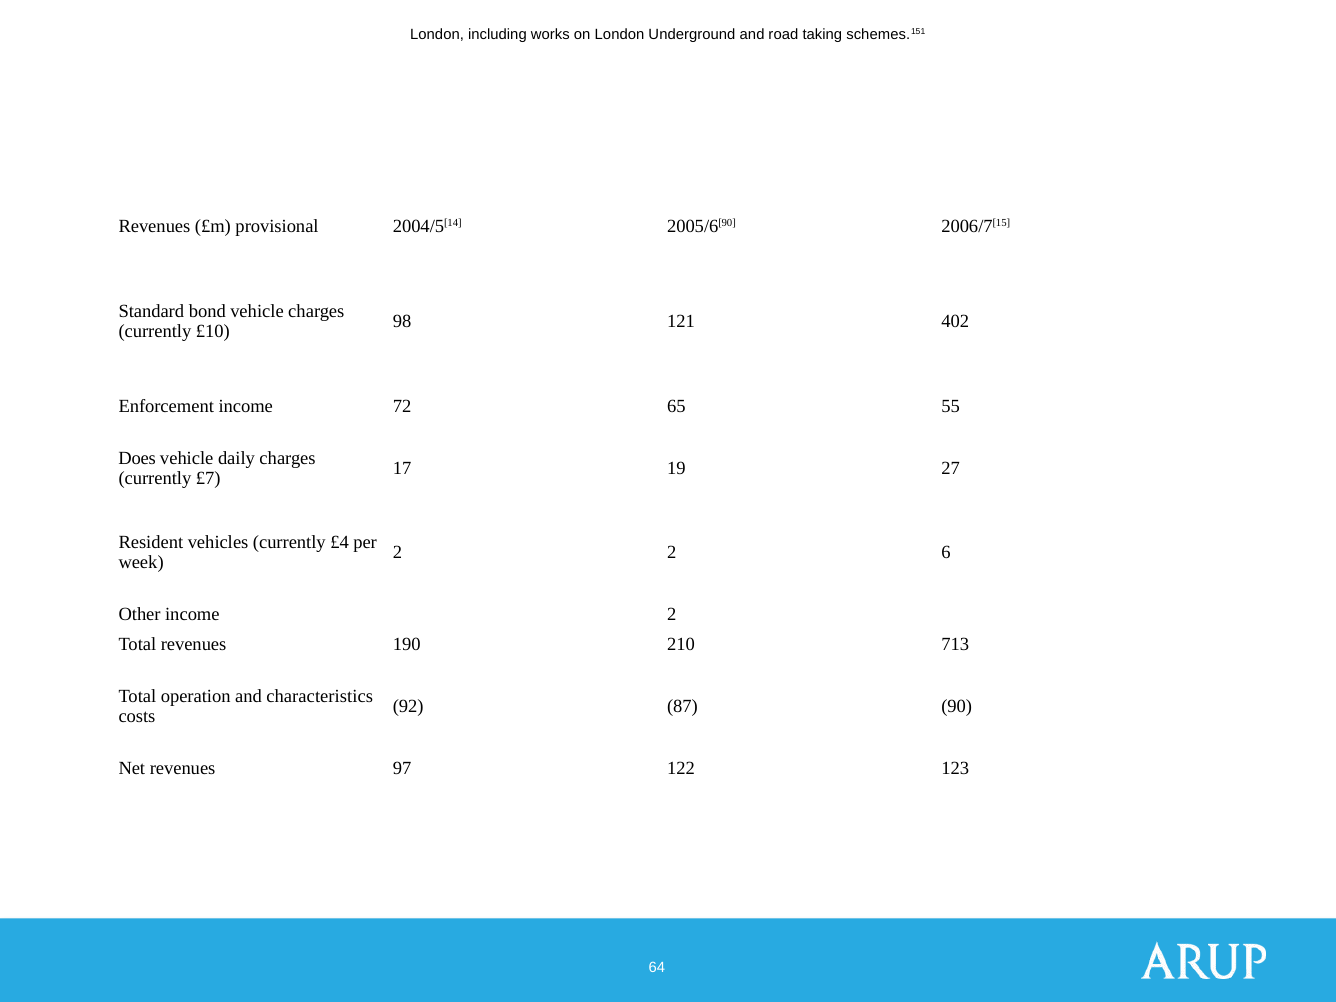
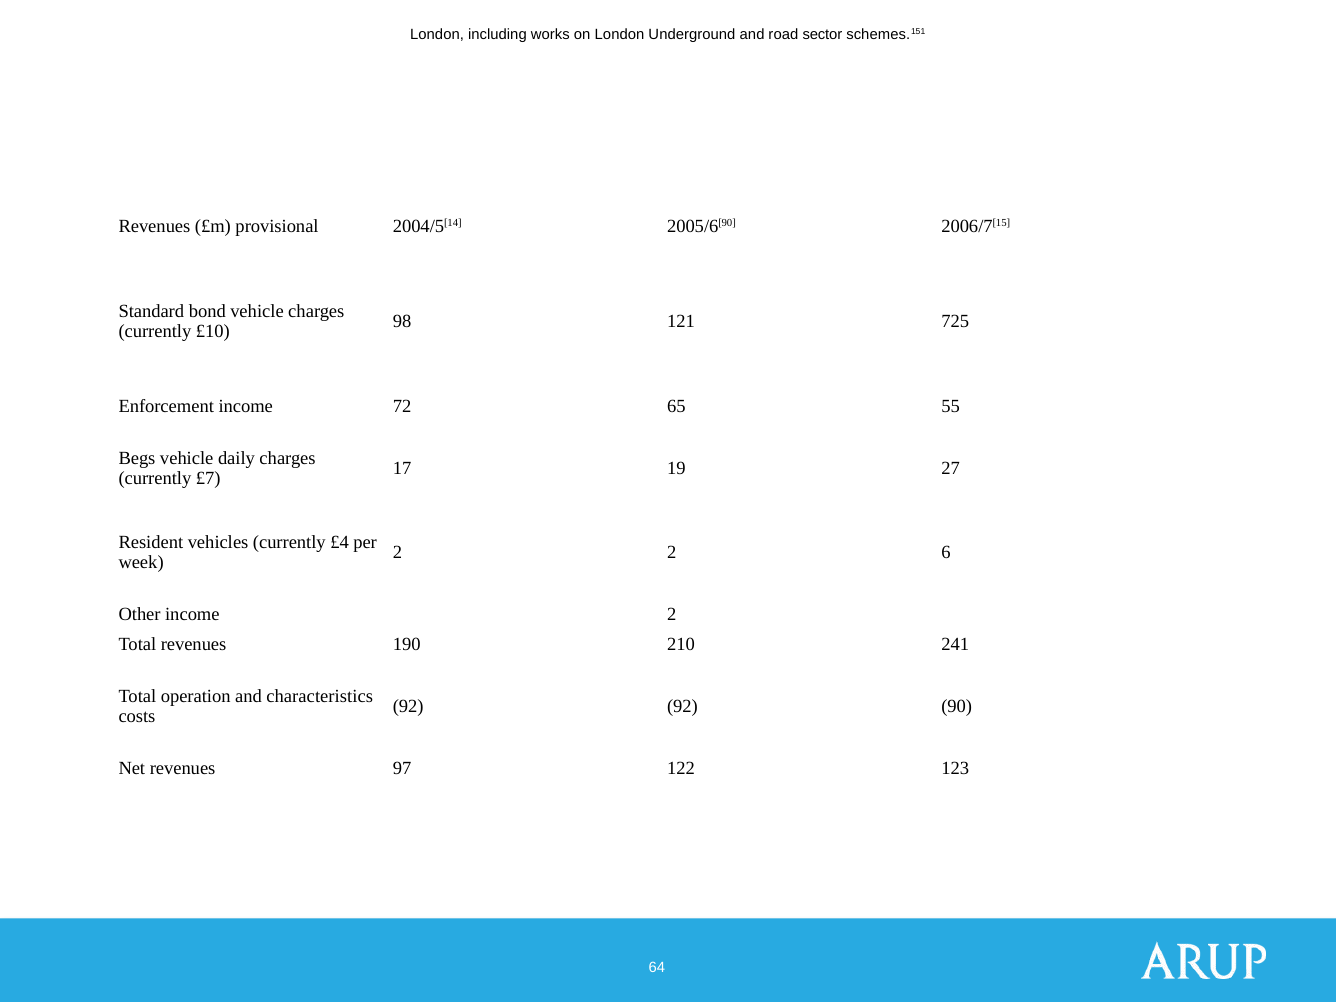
taking: taking -> sector
402: 402 -> 725
Does: Does -> Begs
713: 713 -> 241
92 87: 87 -> 92
